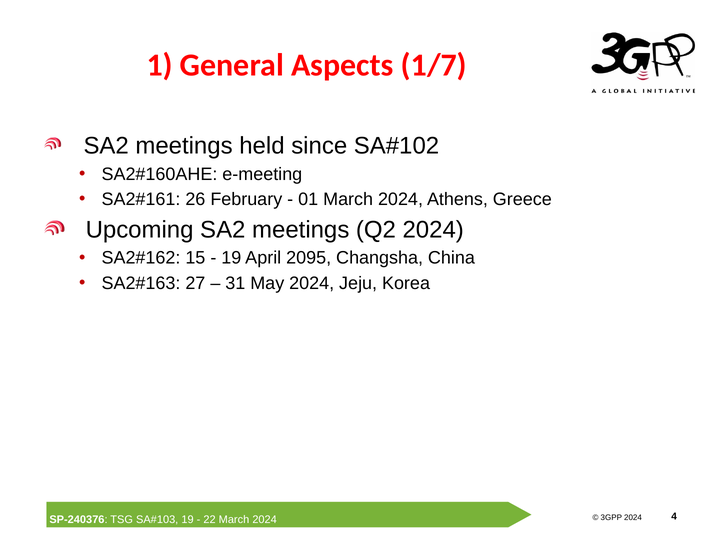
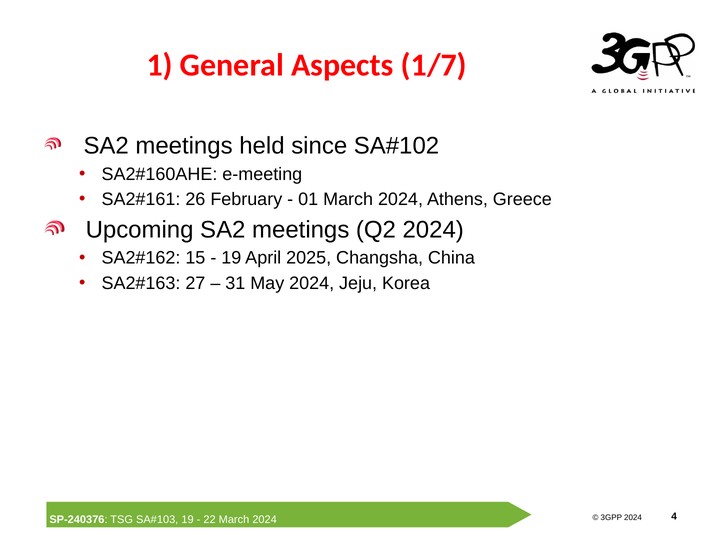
2095: 2095 -> 2025
